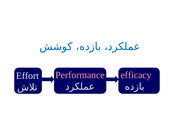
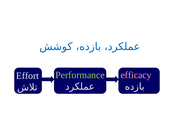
Performance colour: pink -> light green
